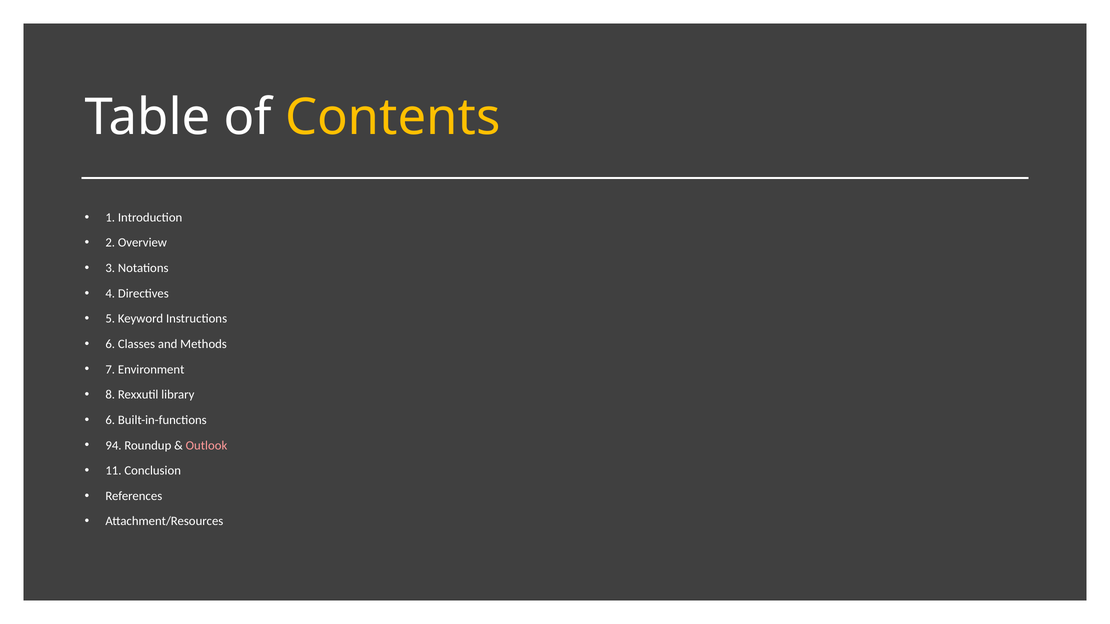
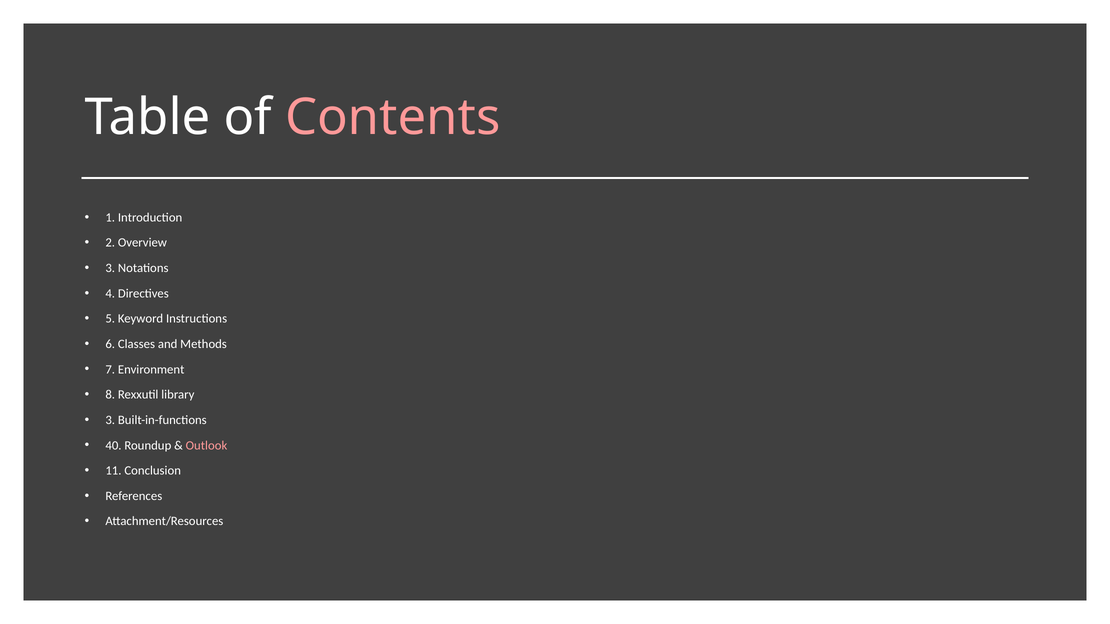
Contents colour: yellow -> pink
6 at (110, 420): 6 -> 3
94: 94 -> 40
